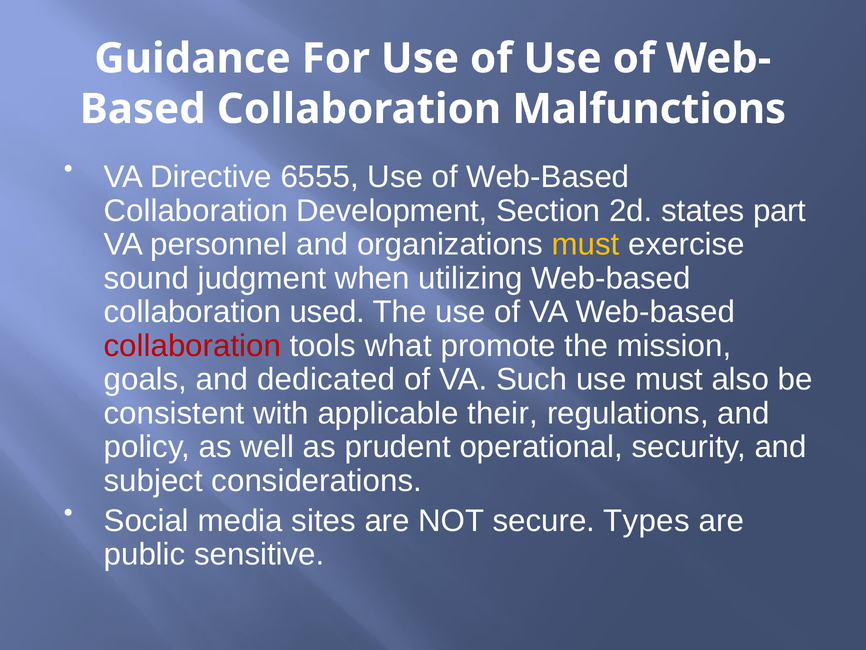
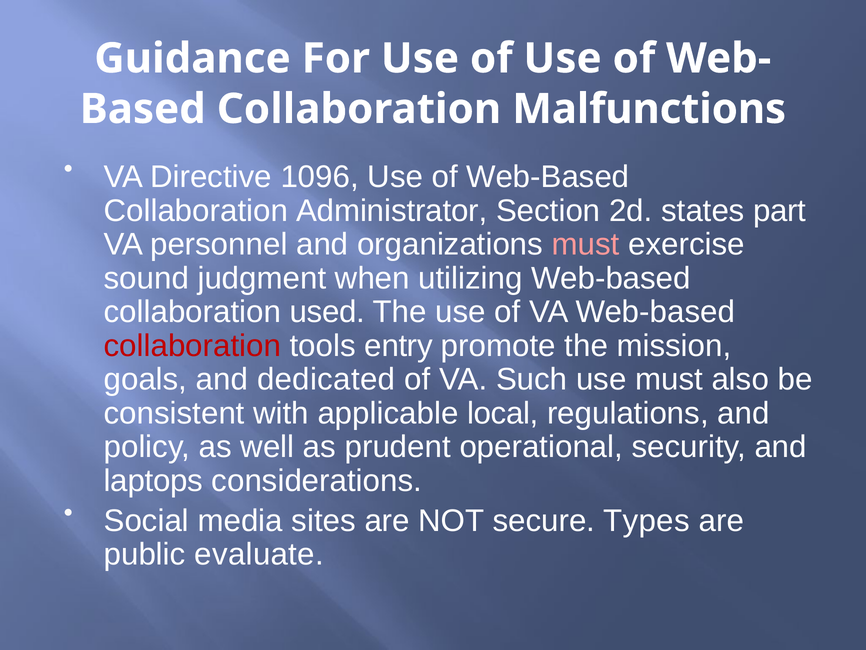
6555: 6555 -> 1096
Development: Development -> Administrator
must at (586, 244) colour: yellow -> pink
what: what -> entry
their: their -> local
subject: subject -> laptops
sensitive: sensitive -> evaluate
